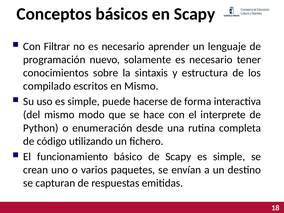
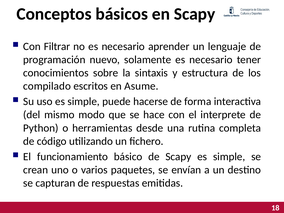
en Mismo: Mismo -> Asume
enumeración: enumeración -> herramientas
